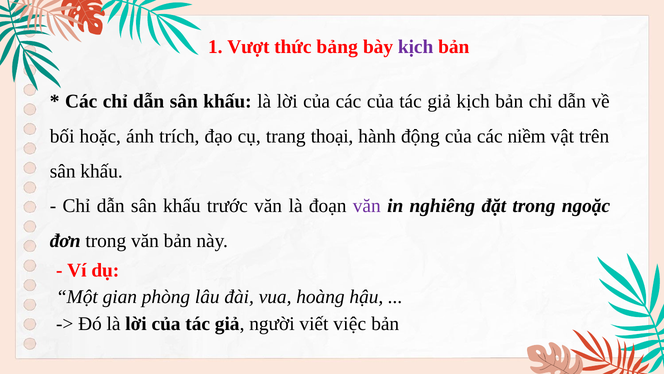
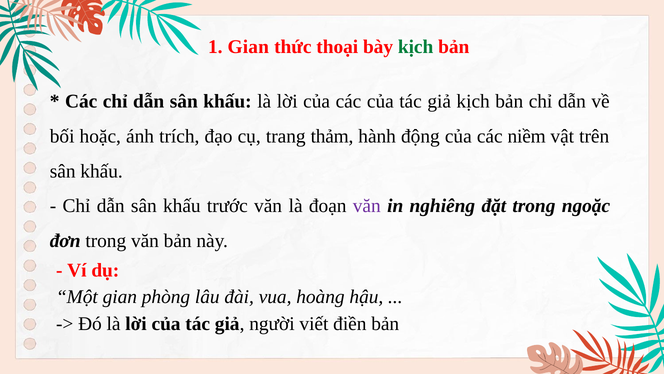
1 Vượt: Vượt -> Gian
bảng: bảng -> thoại
kịch at (416, 47) colour: purple -> green
thoại: thoại -> thảm
việc: việc -> điền
